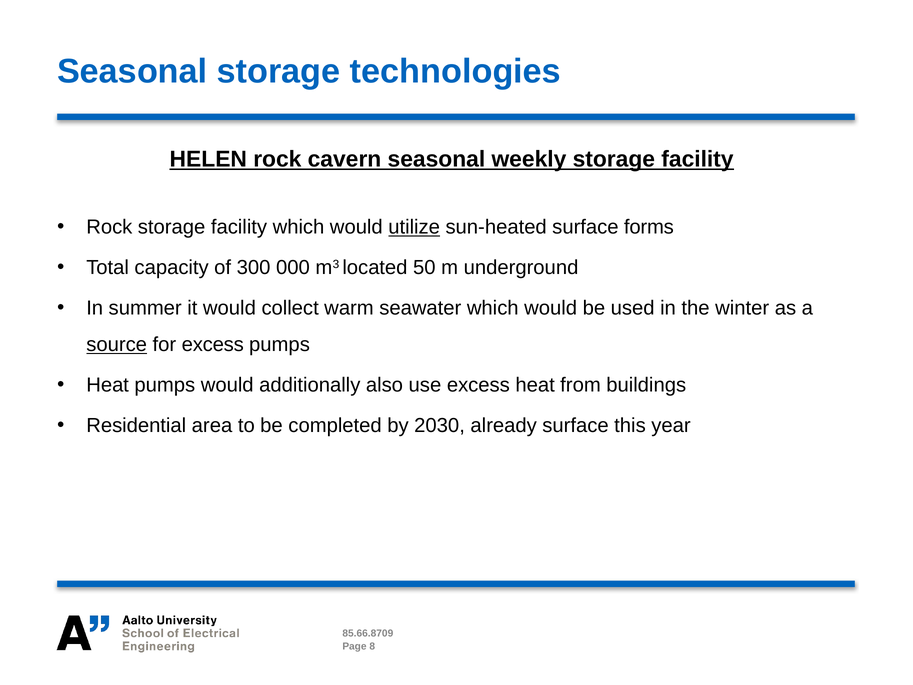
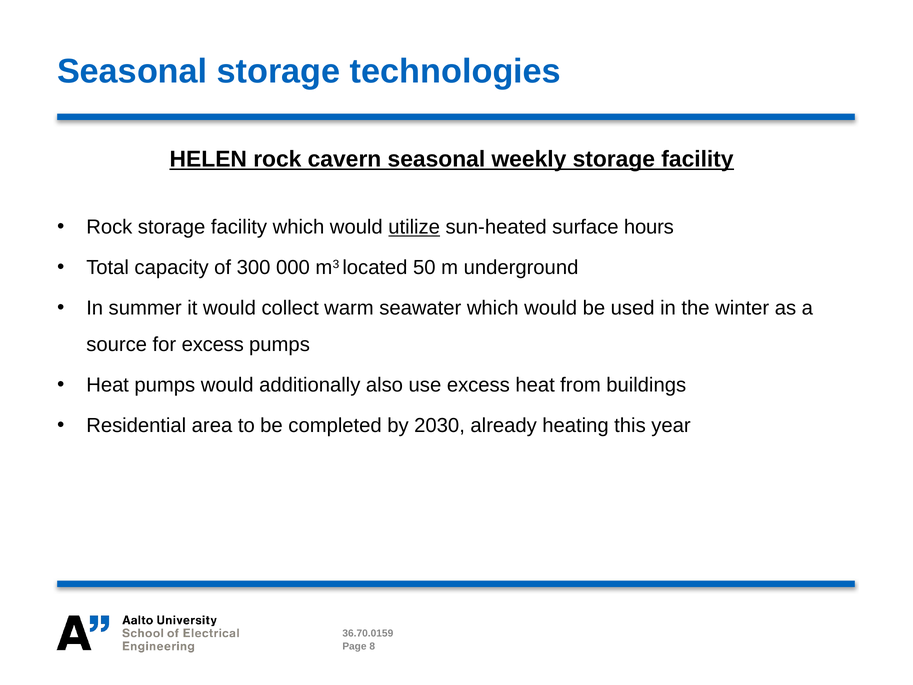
forms: forms -> hours
source underline: present -> none
already surface: surface -> heating
85.66.8709: 85.66.8709 -> 36.70.0159
